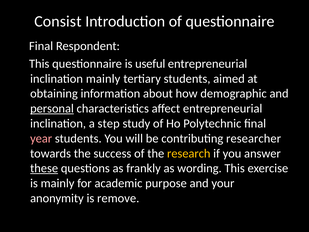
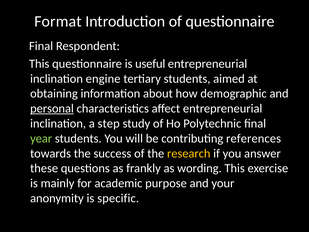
Consist: Consist -> Format
inclination mainly: mainly -> engine
year colour: pink -> light green
researcher: researcher -> references
these underline: present -> none
remove: remove -> specific
